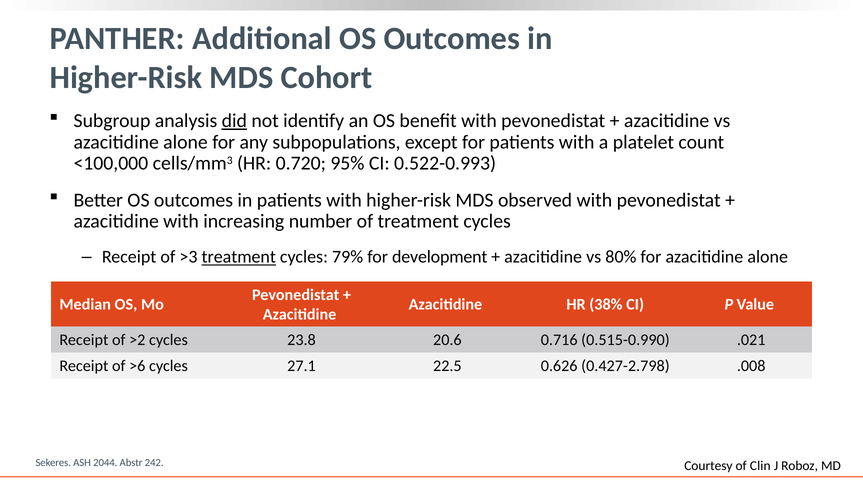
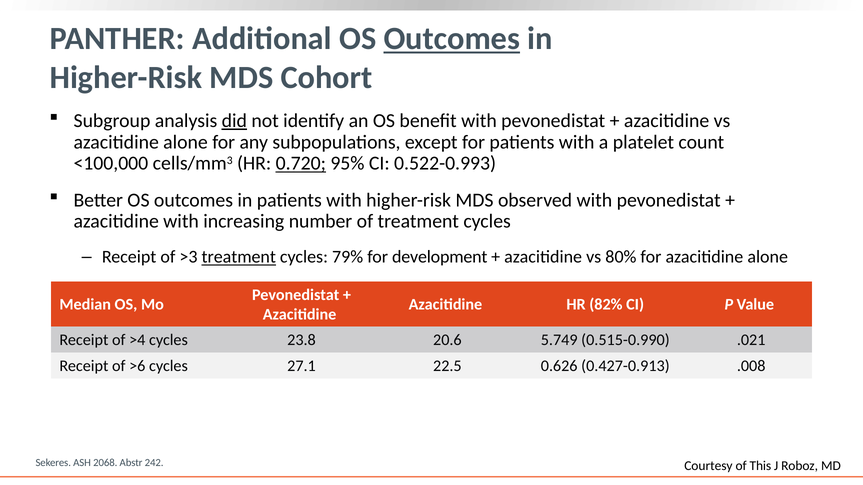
Outcomes at (452, 39) underline: none -> present
0.720 underline: none -> present
38%: 38% -> 82%
>2: >2 -> >4
0.716: 0.716 -> 5.749
0.427-2.798: 0.427-2.798 -> 0.427-0.913
2044: 2044 -> 2068
Clin: Clin -> This
